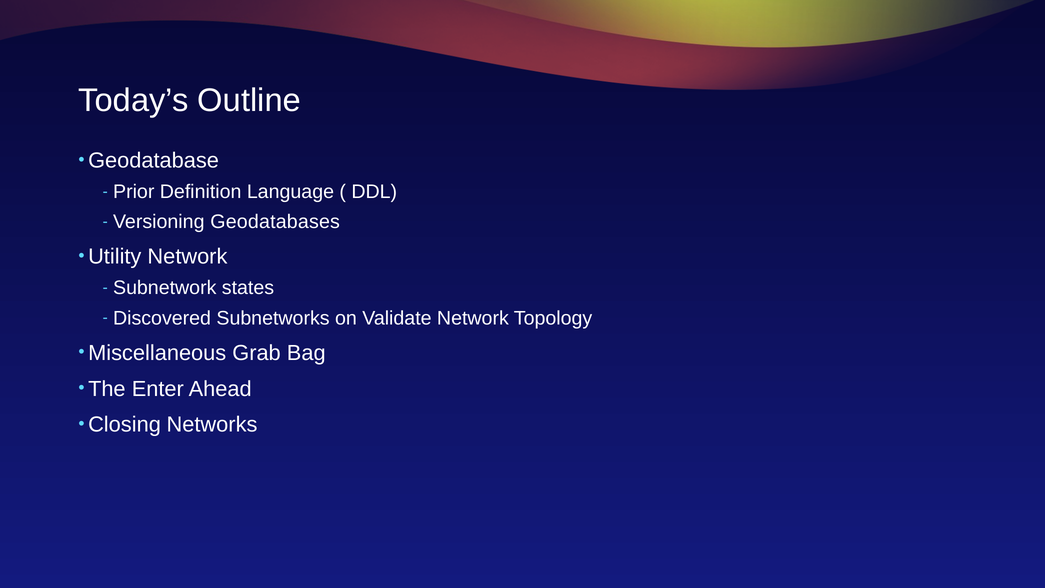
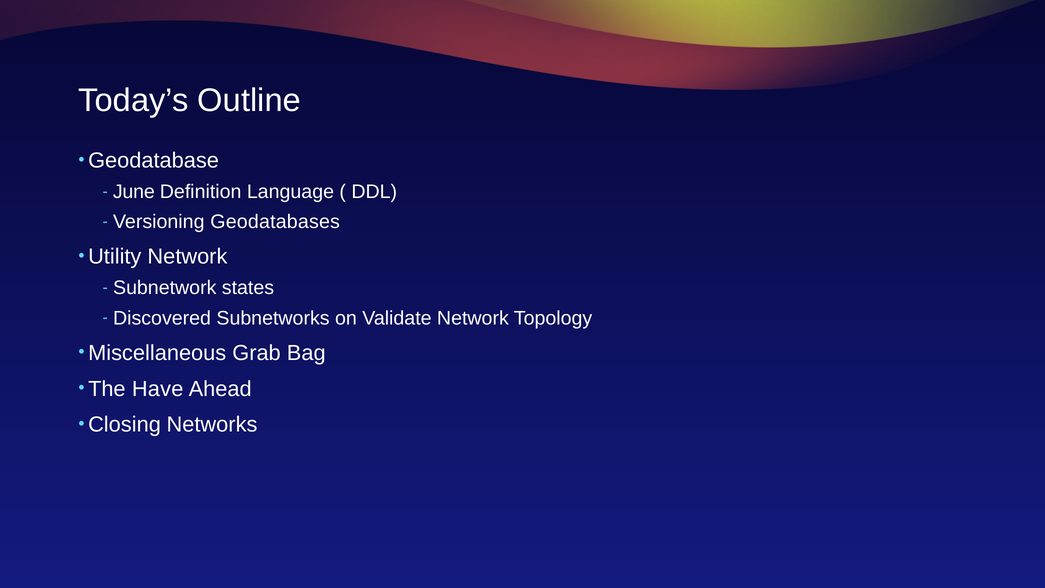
Prior: Prior -> June
Enter: Enter -> Have
